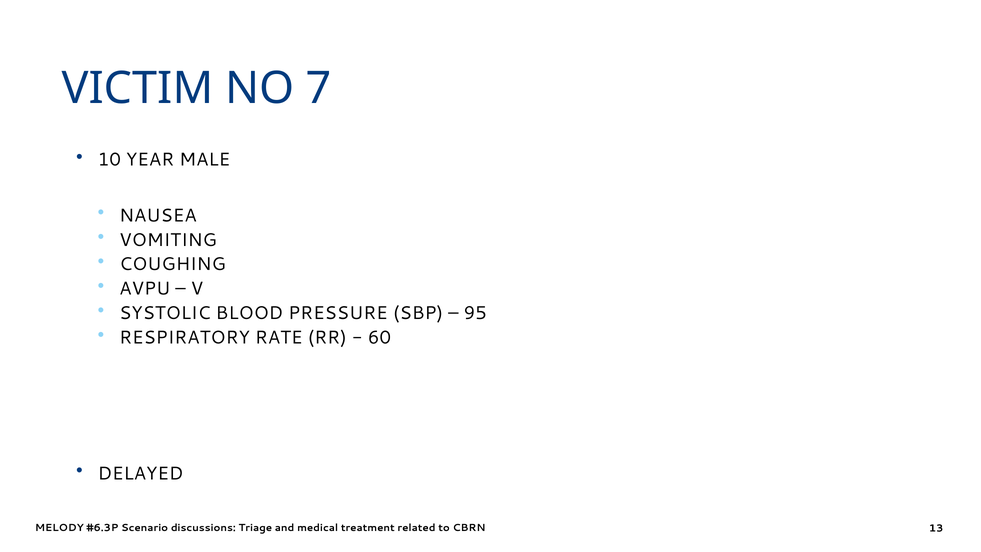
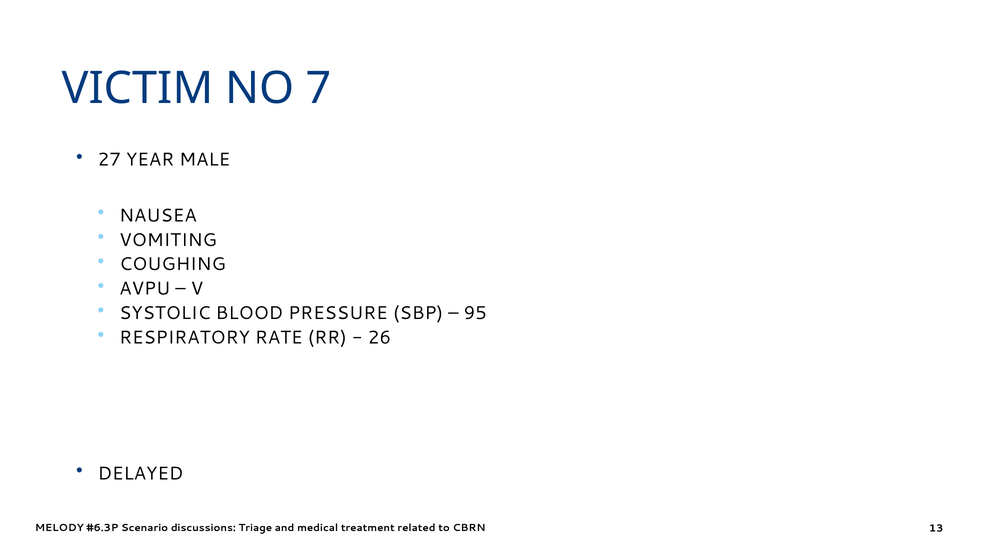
10: 10 -> 27
60: 60 -> 26
